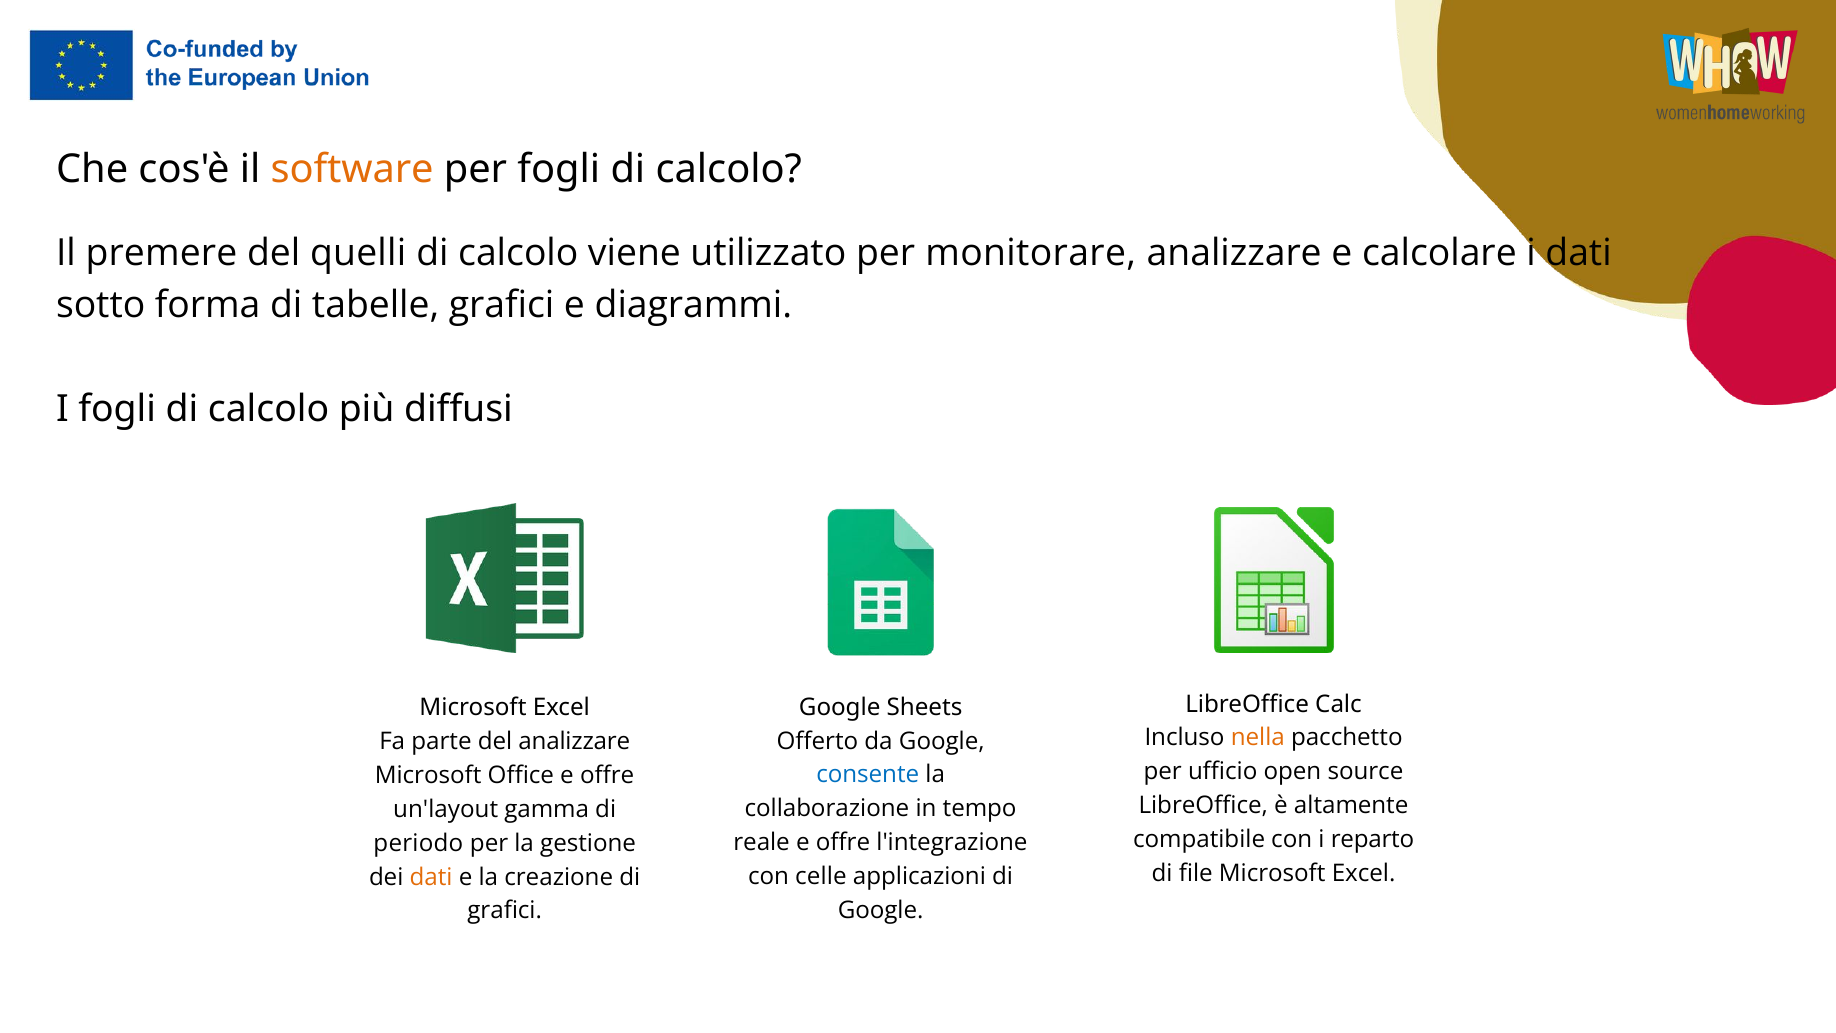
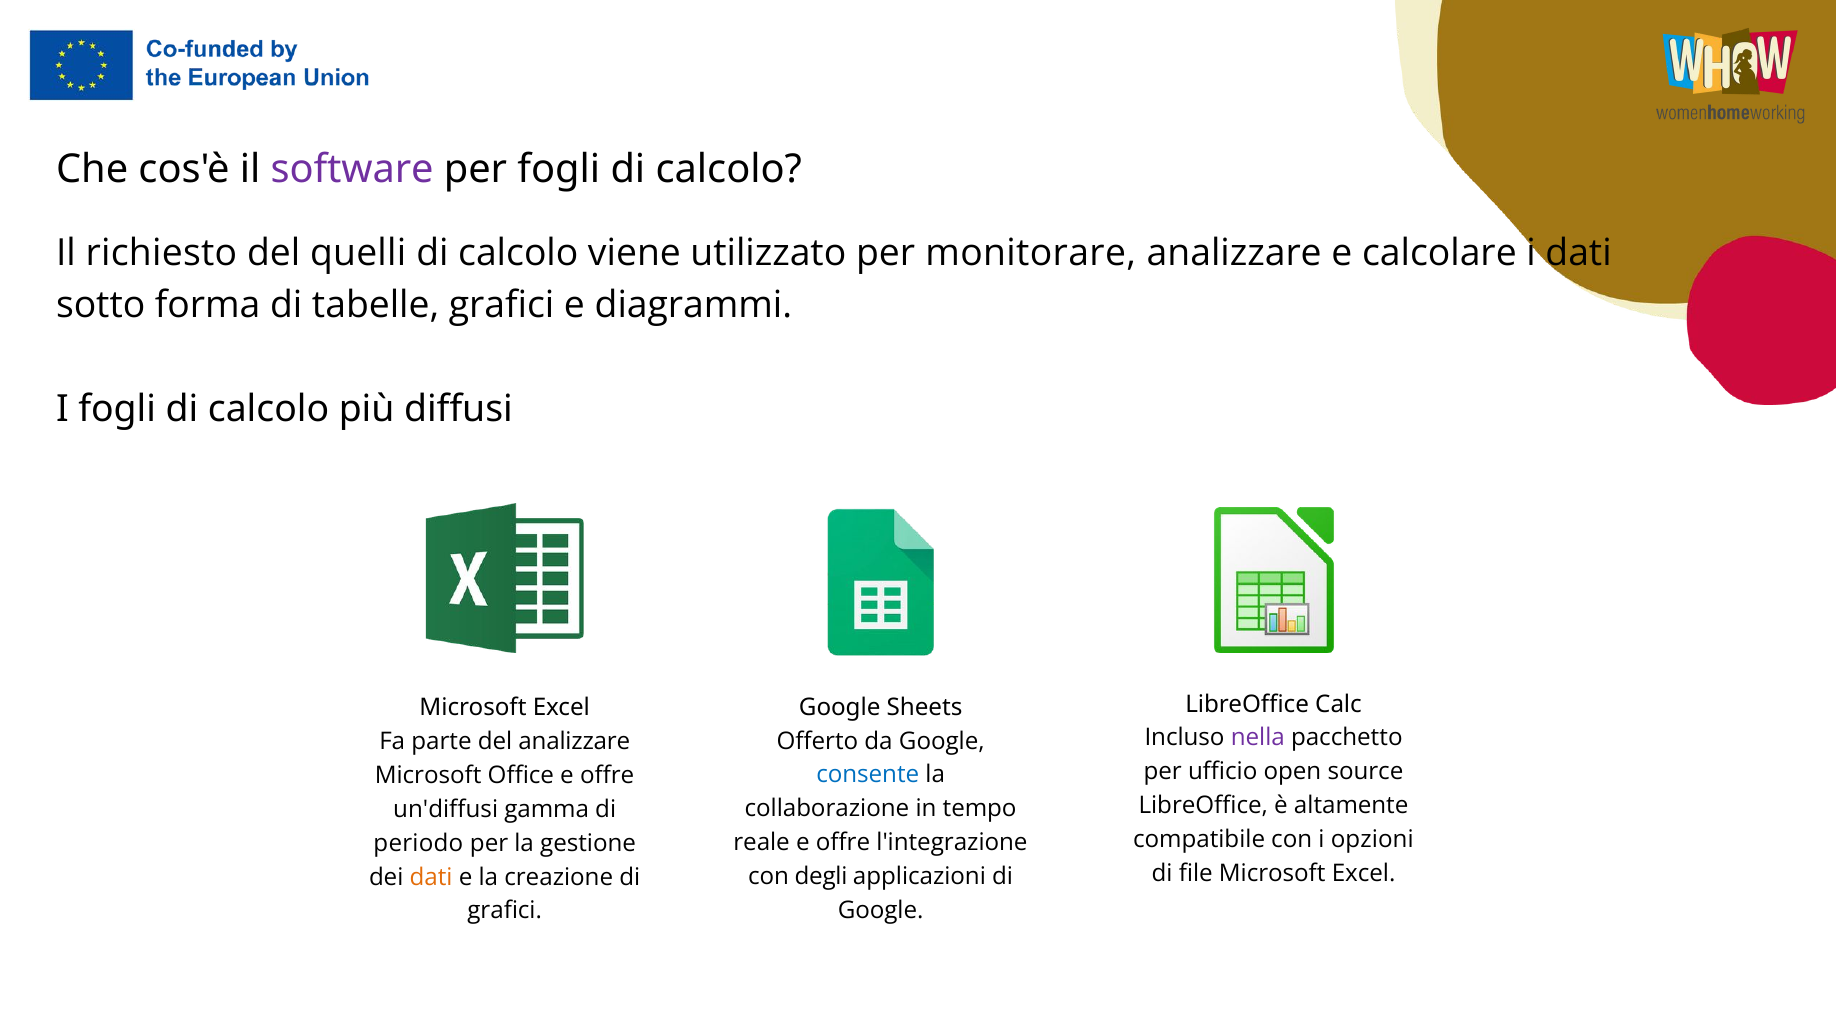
software colour: orange -> purple
premere: premere -> richiesto
nella colour: orange -> purple
un'layout: un'layout -> un'diffusi
reparto: reparto -> opzioni
celle: celle -> degli
